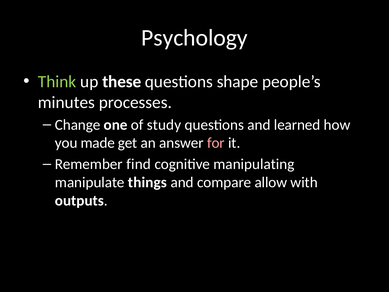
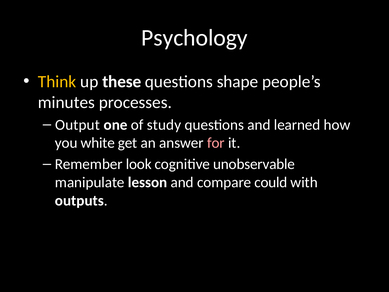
Think colour: light green -> yellow
Change: Change -> Output
made: made -> white
find: find -> look
manipulating: manipulating -> unobservable
things: things -> lesson
allow: allow -> could
